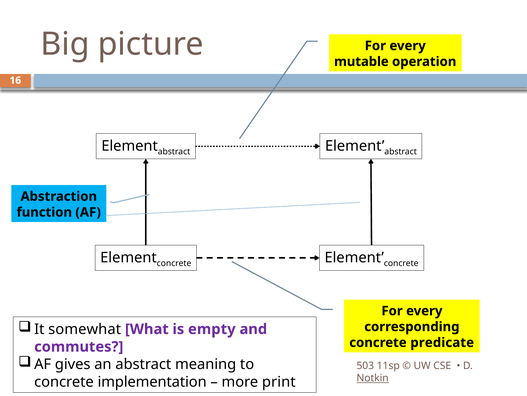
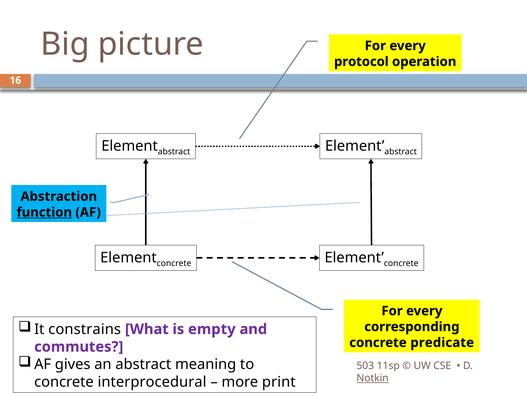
mutable: mutable -> protocol
function underline: none -> present
somewhat: somewhat -> constrains
implementation: implementation -> interprocedural
